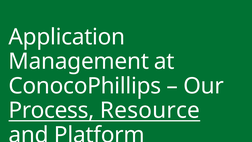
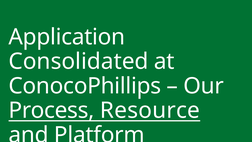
Management: Management -> Consolidated
